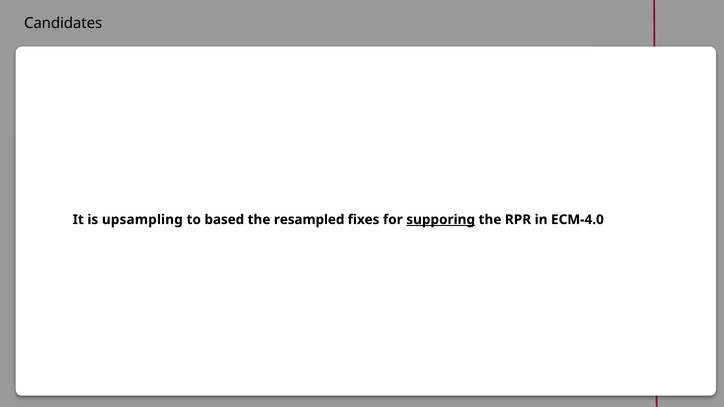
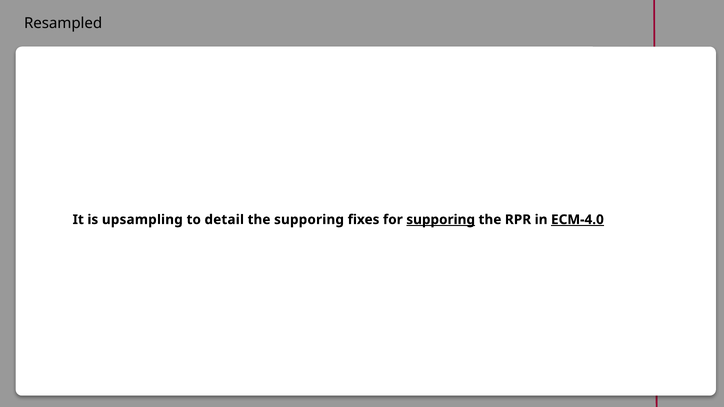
Candidates: Candidates -> Resampled
based: based -> detail
the resampled: resampled -> supporing
ECM-4.0 underline: none -> present
